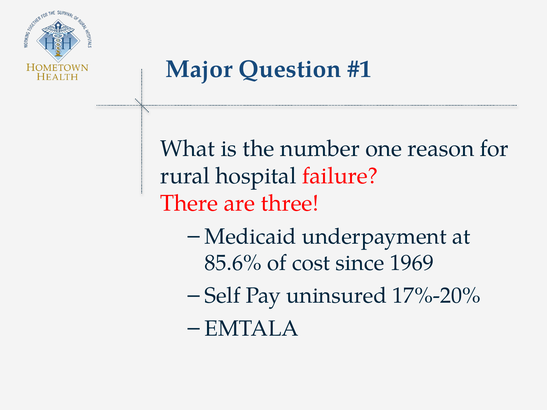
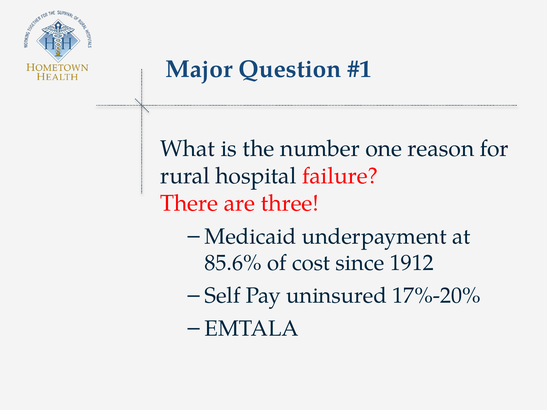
1969: 1969 -> 1912
